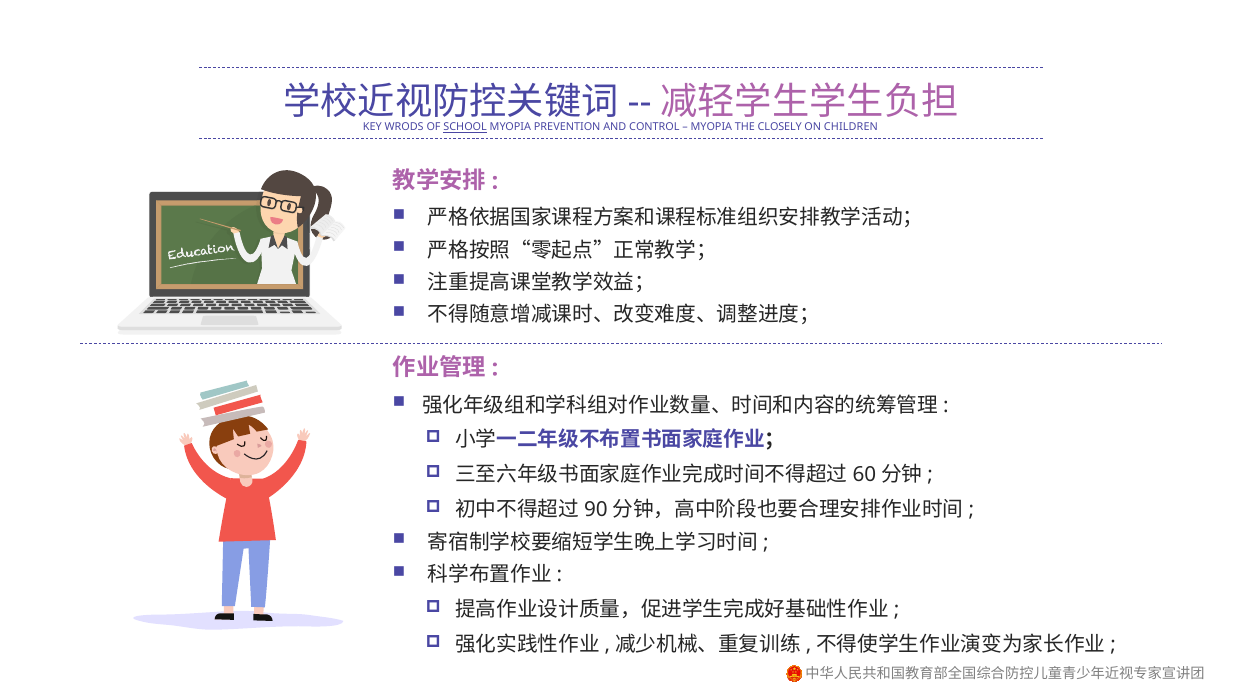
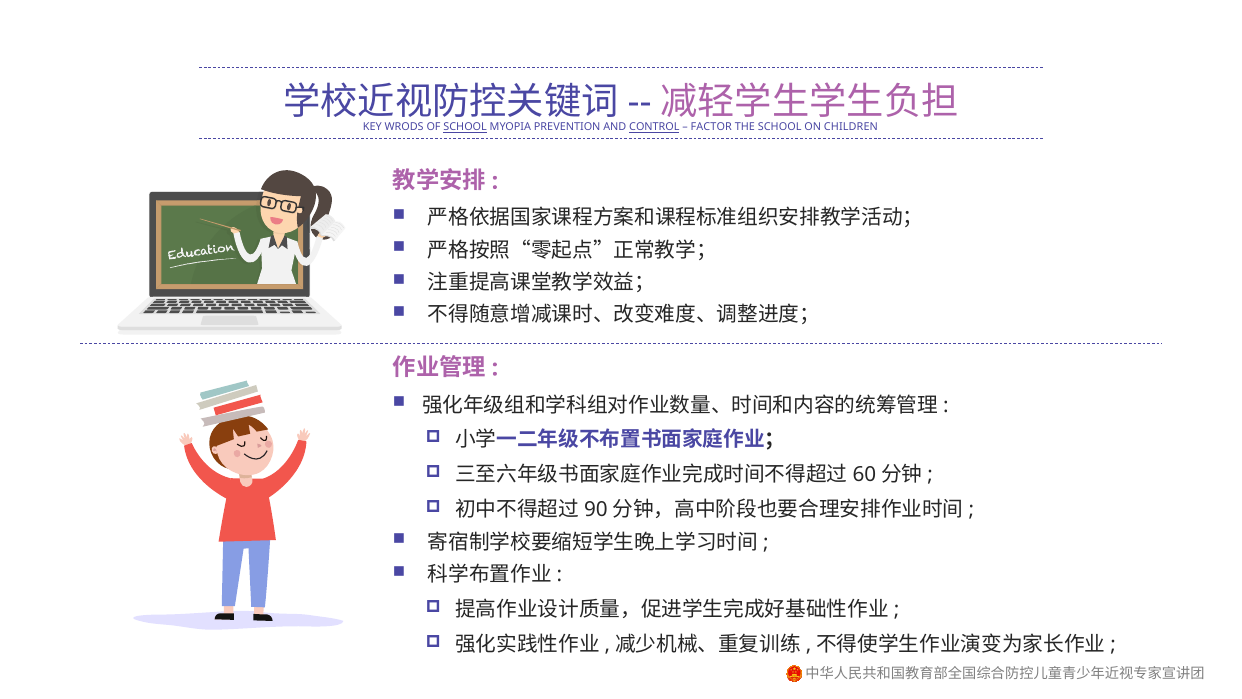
CONTROL underline: none -> present
MYOPIA at (711, 127): MYOPIA -> FACTOR
THE CLOSELY: CLOSELY -> SCHOOL
